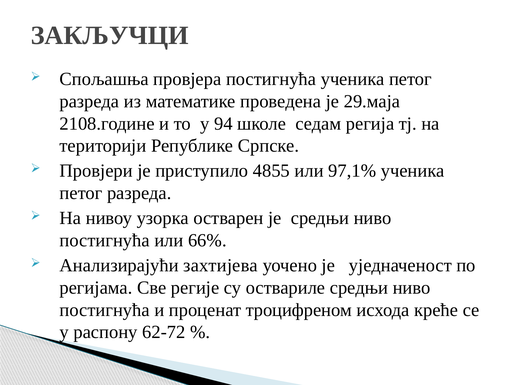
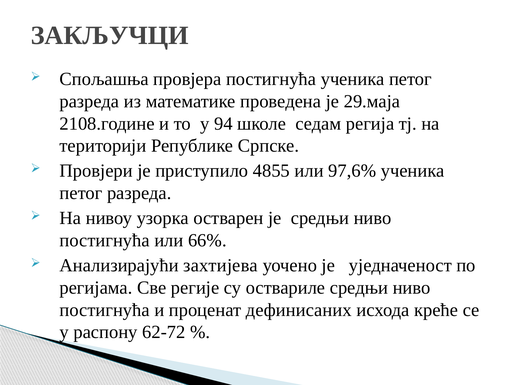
97,1%: 97,1% -> 97,6%
троцифреном: троцифреном -> дефинисаних
